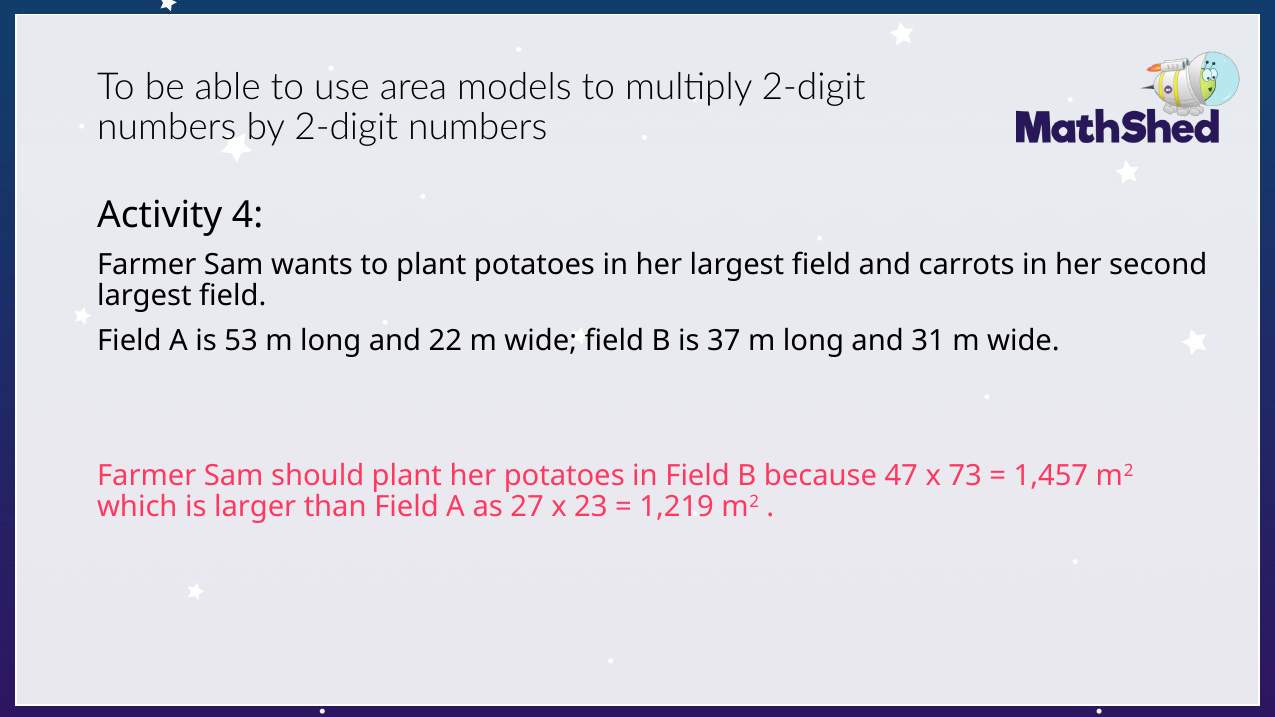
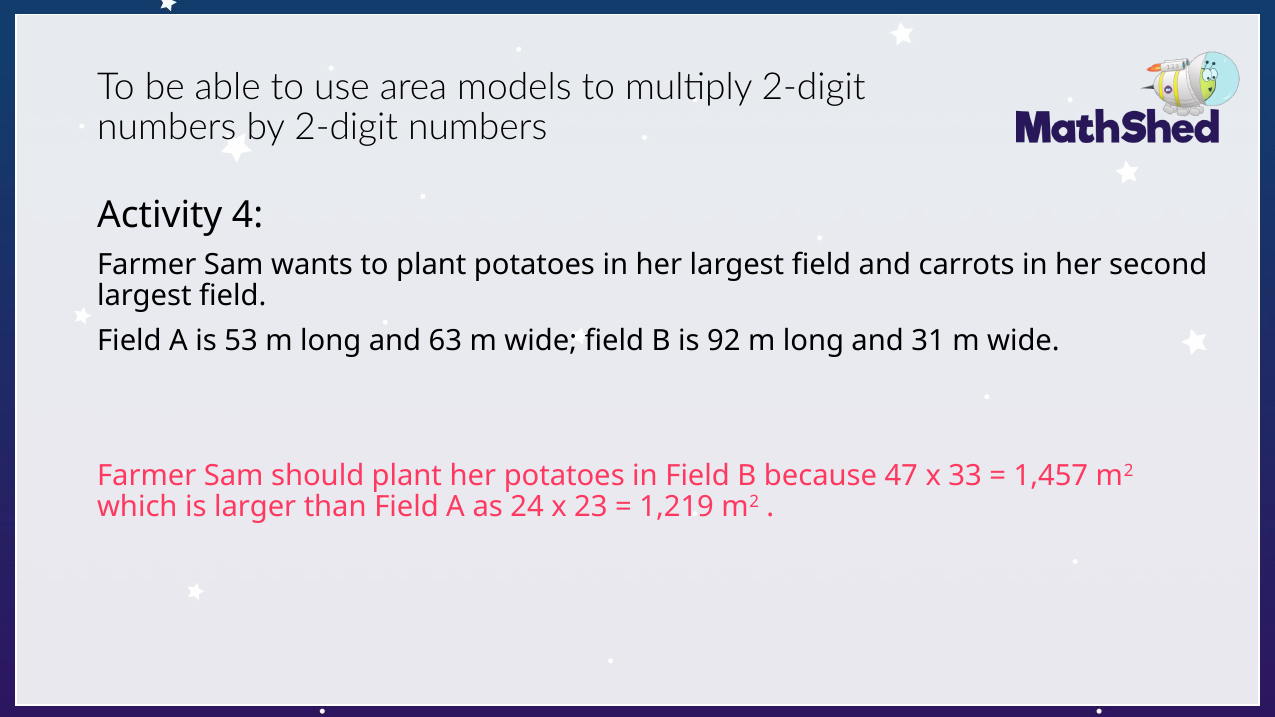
22: 22 -> 63
37: 37 -> 92
73: 73 -> 33
27: 27 -> 24
